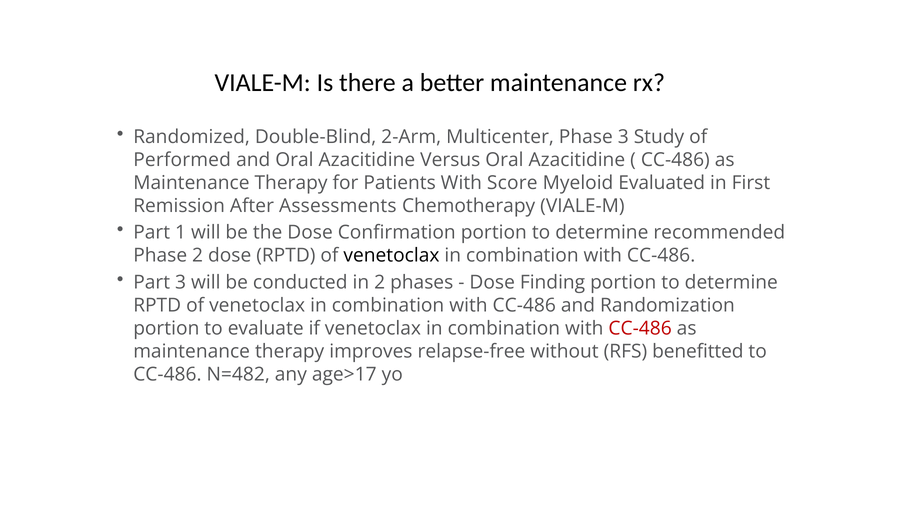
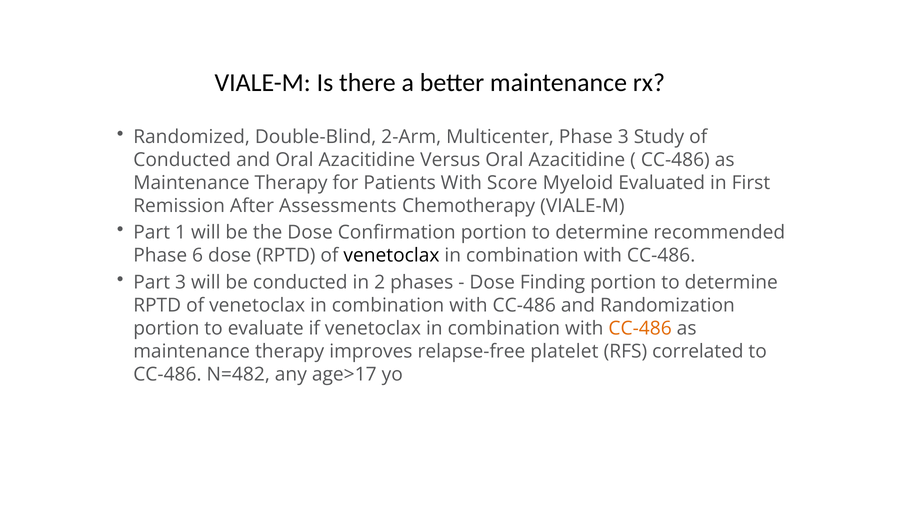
Performed at (182, 160): Performed -> Conducted
Phase 2: 2 -> 6
CC-486 at (640, 329) colour: red -> orange
without: without -> platelet
benefitted: benefitted -> correlated
